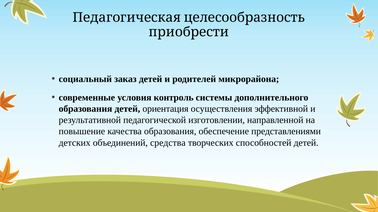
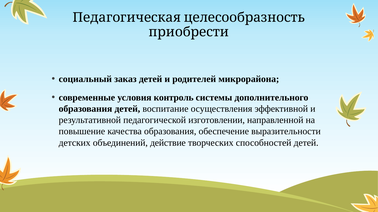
ориентация: ориентация -> воспитание
представлениями: представлениями -> выразительности
средства: средства -> действие
